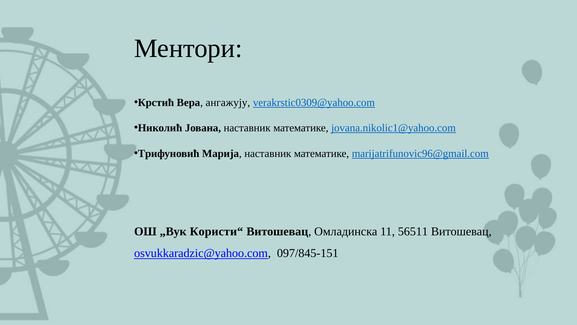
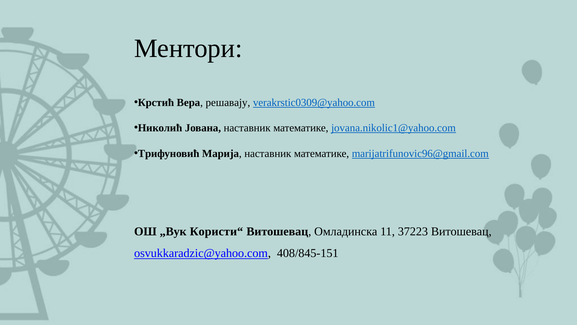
ангажују: ангажују -> решавају
56511: 56511 -> 37223
097/845-151: 097/845-151 -> 408/845-151
